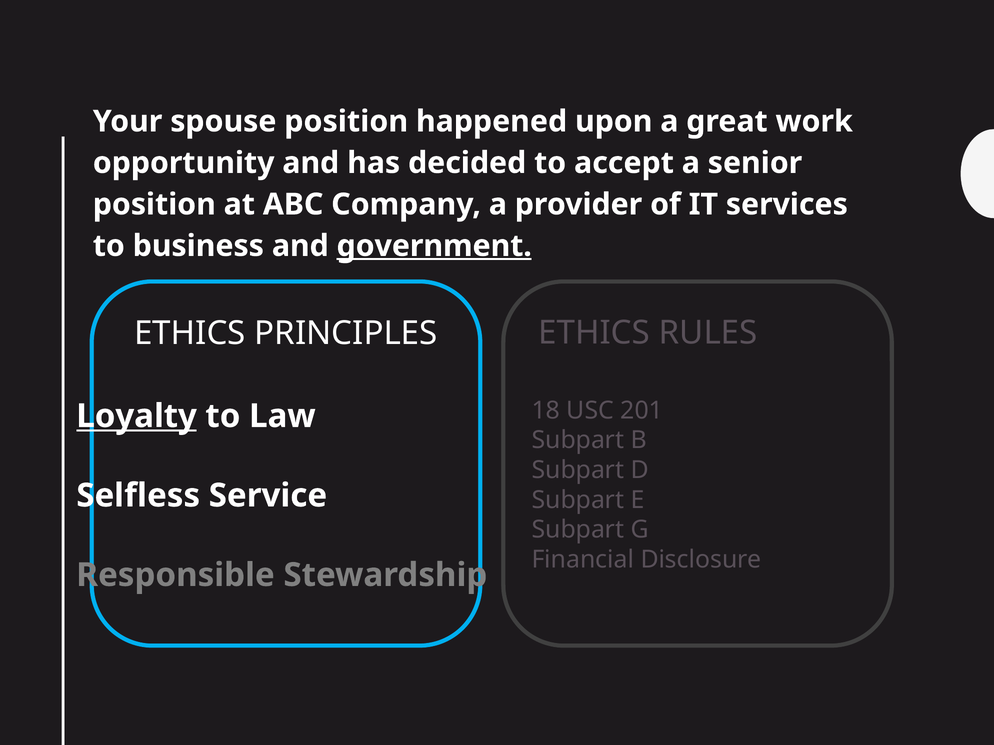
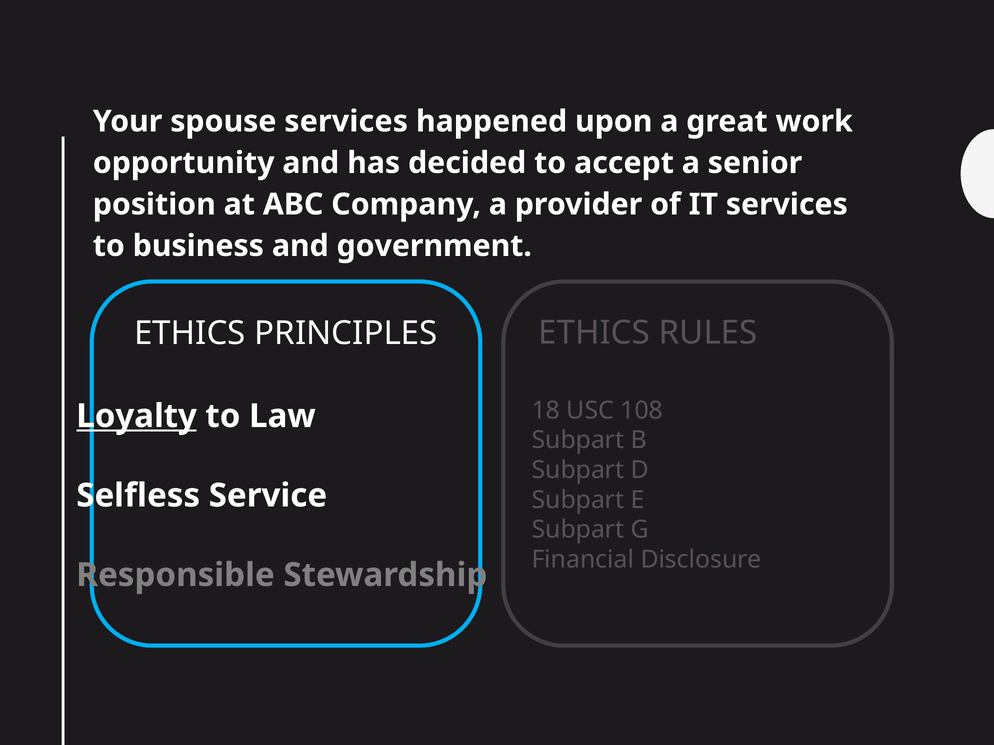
spouse position: position -> services
government underline: present -> none
201: 201 -> 108
